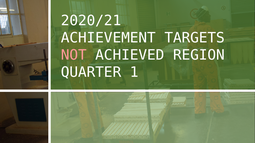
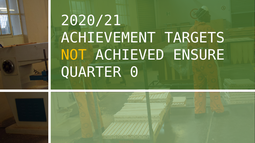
NOT colour: pink -> yellow
REGION: REGION -> ENSURE
1: 1 -> 0
